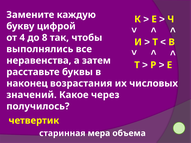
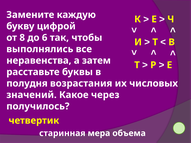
4: 4 -> 8
8: 8 -> 6
наконец: наконец -> полудня
